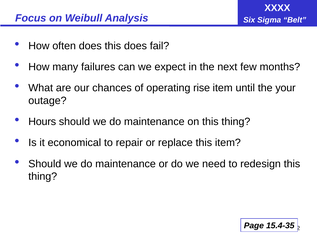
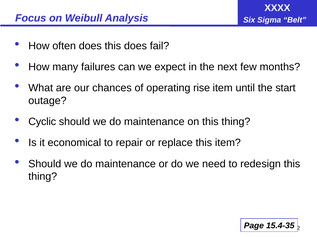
your: your -> start
Hours: Hours -> Cyclic
